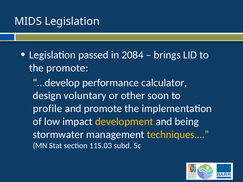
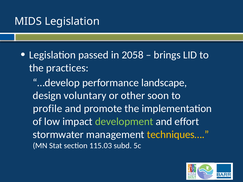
2084: 2084 -> 2058
the promote: promote -> practices
calculator: calculator -> landscape
development colour: yellow -> light green
being: being -> effort
